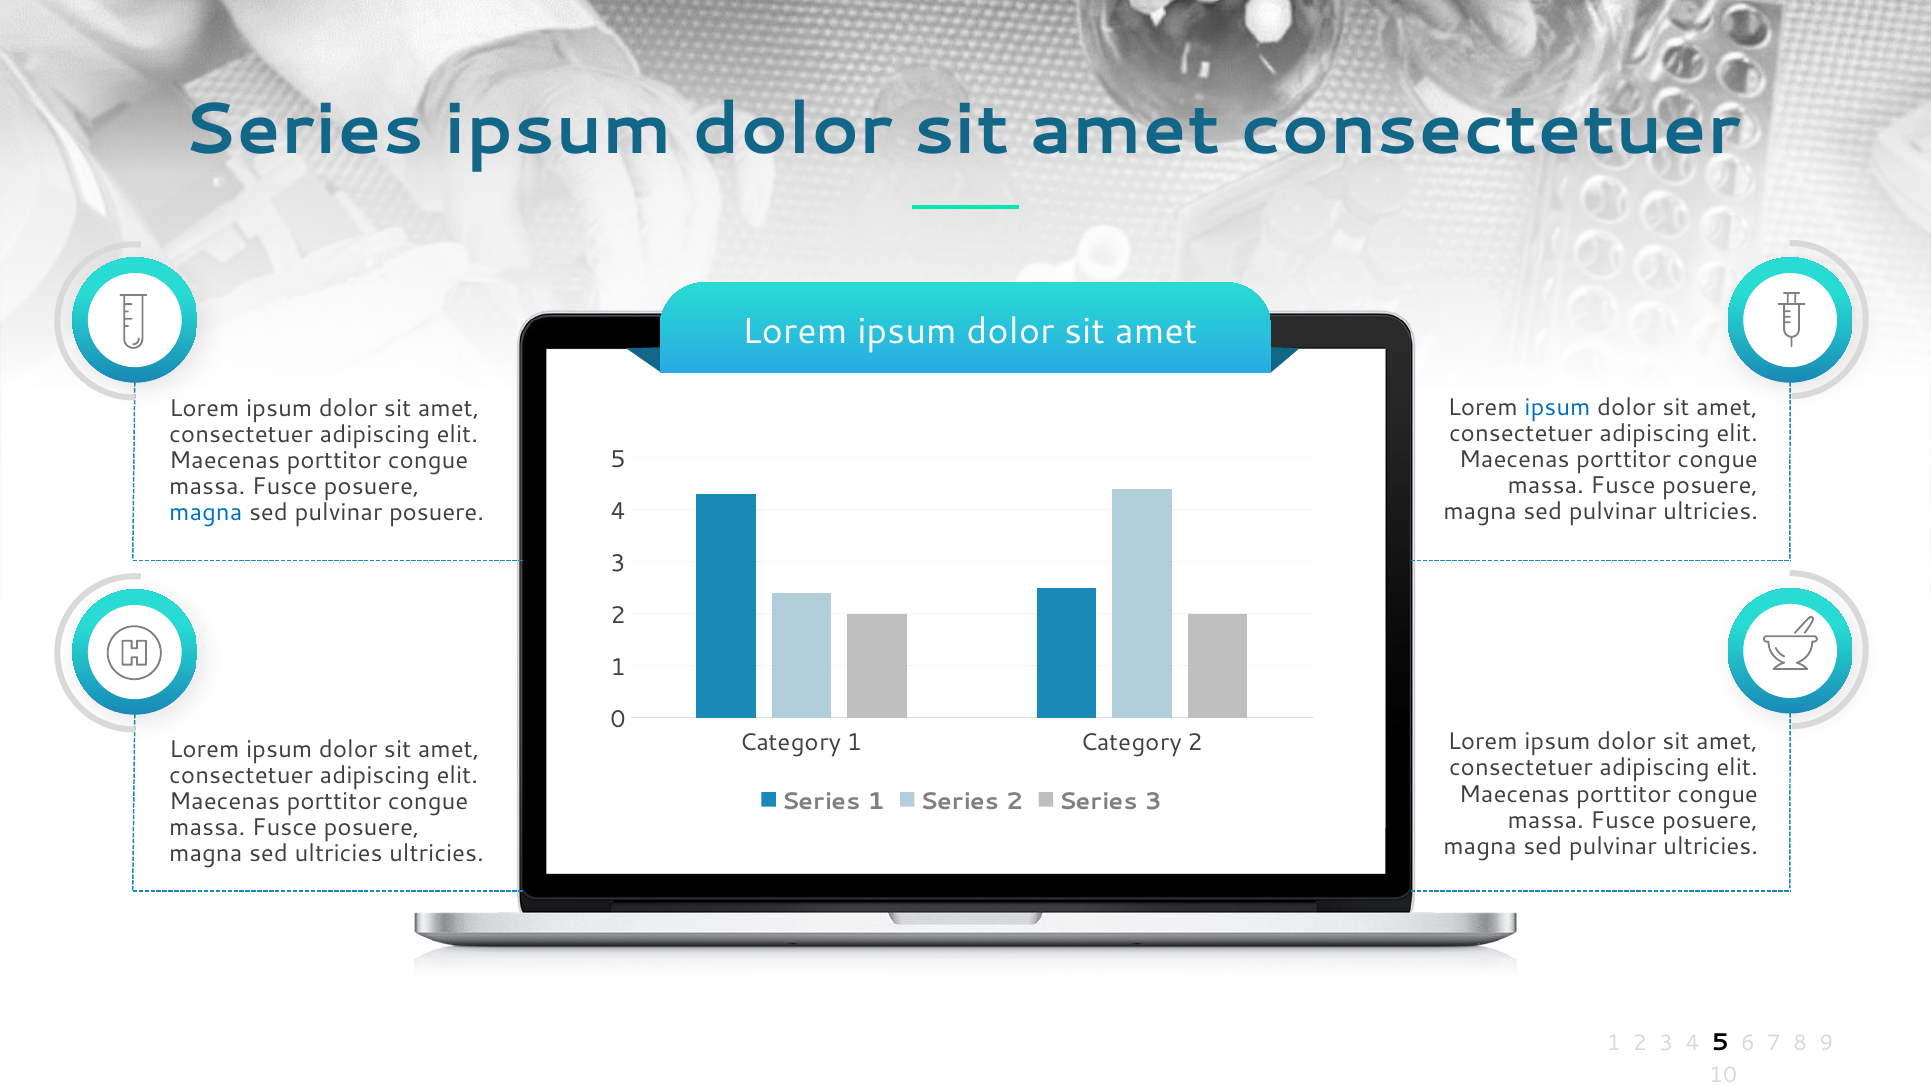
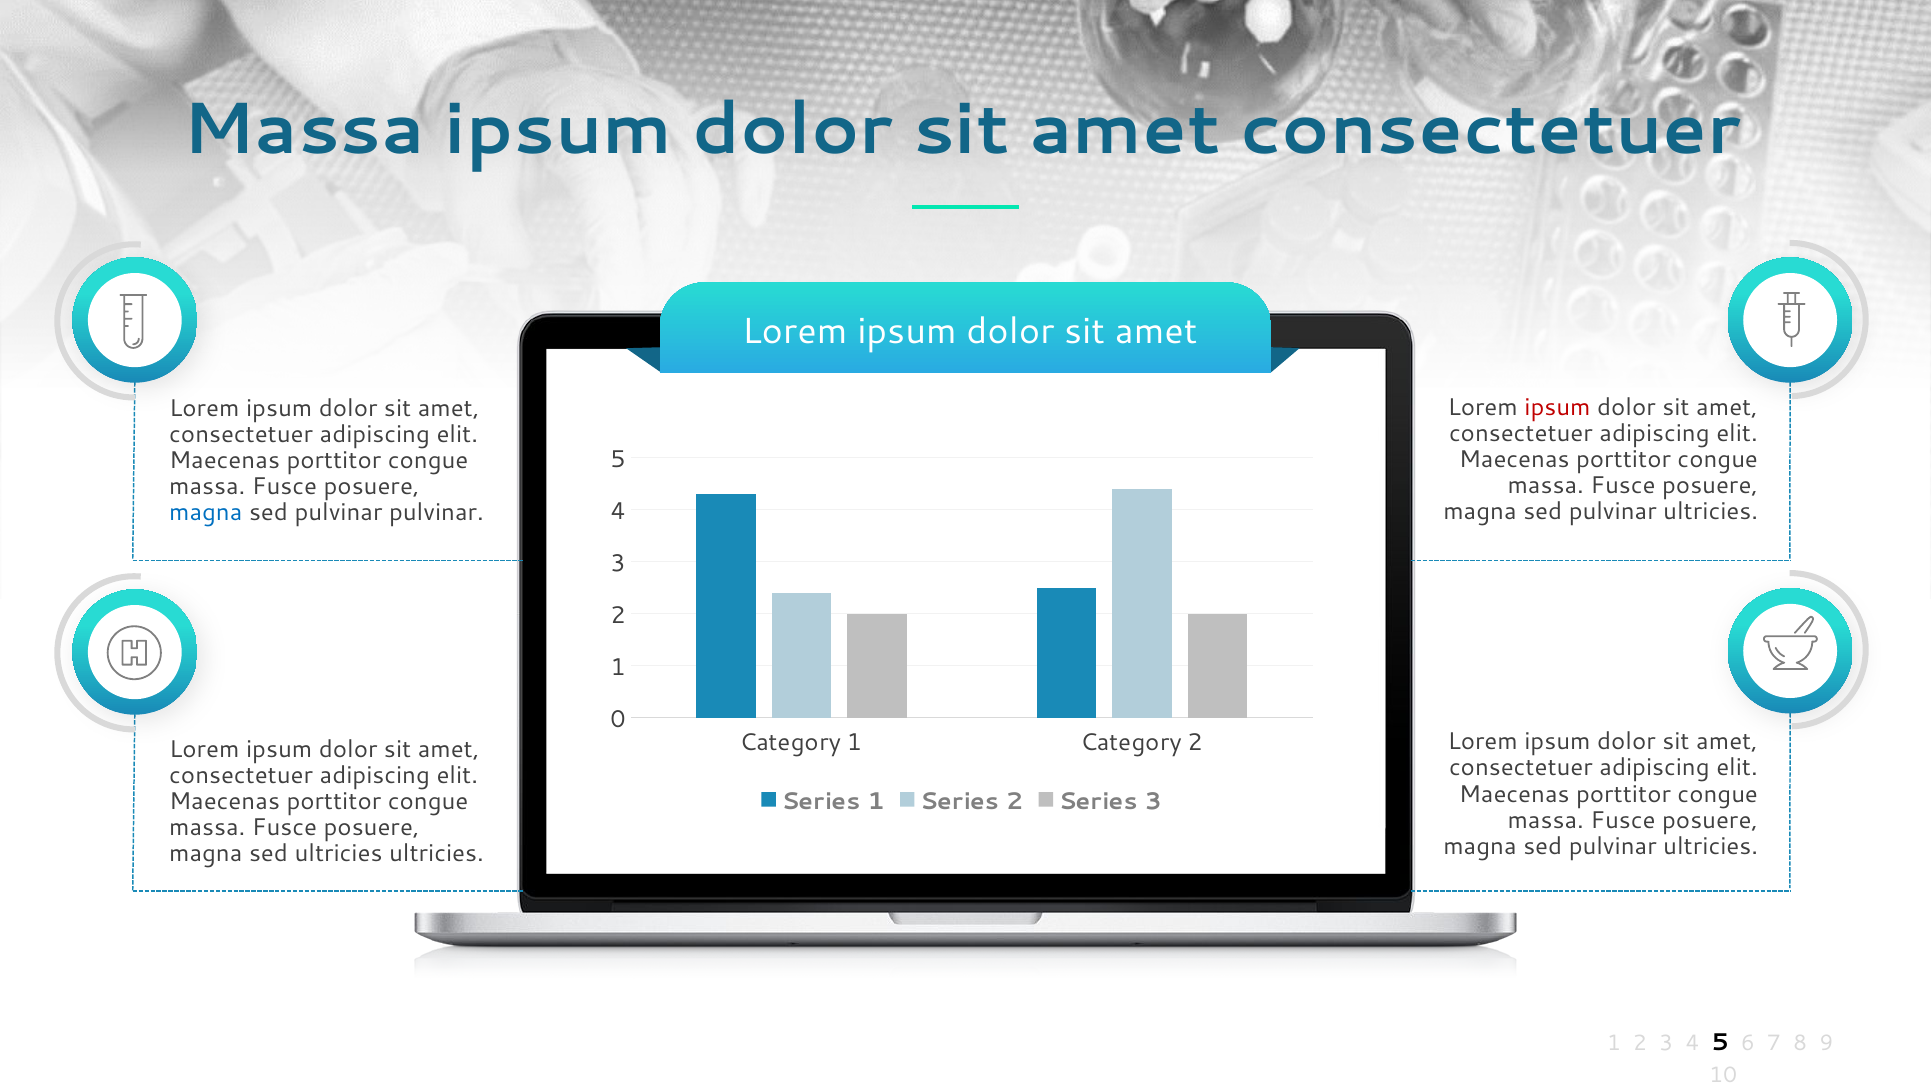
Series at (303, 129): Series -> Massa
ipsum at (1558, 408) colour: blue -> red
pulvinar posuere: posuere -> pulvinar
